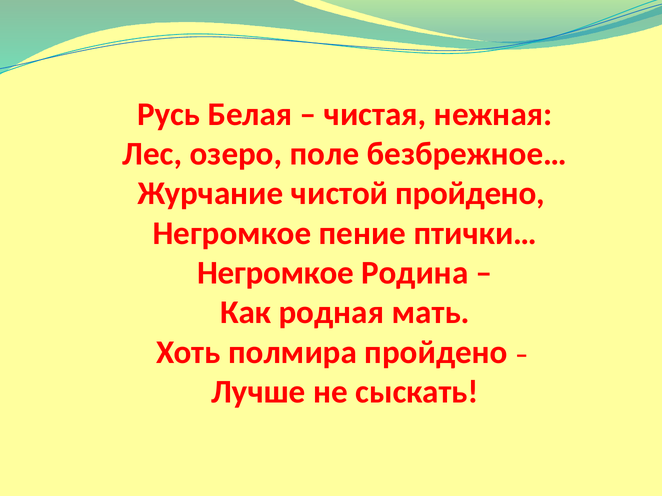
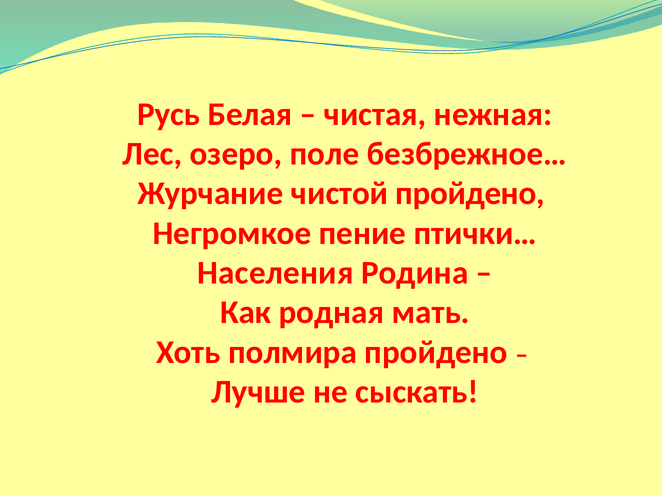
Негромкое at (276, 273): Негромкое -> Населения
